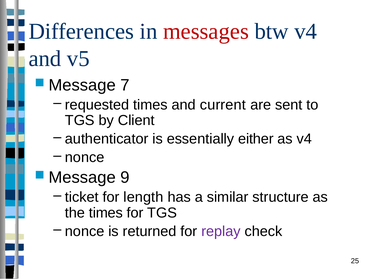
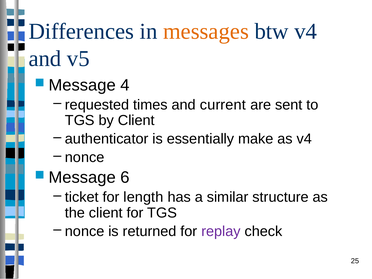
messages colour: red -> orange
7: 7 -> 4
either: either -> make
9: 9 -> 6
the times: times -> client
